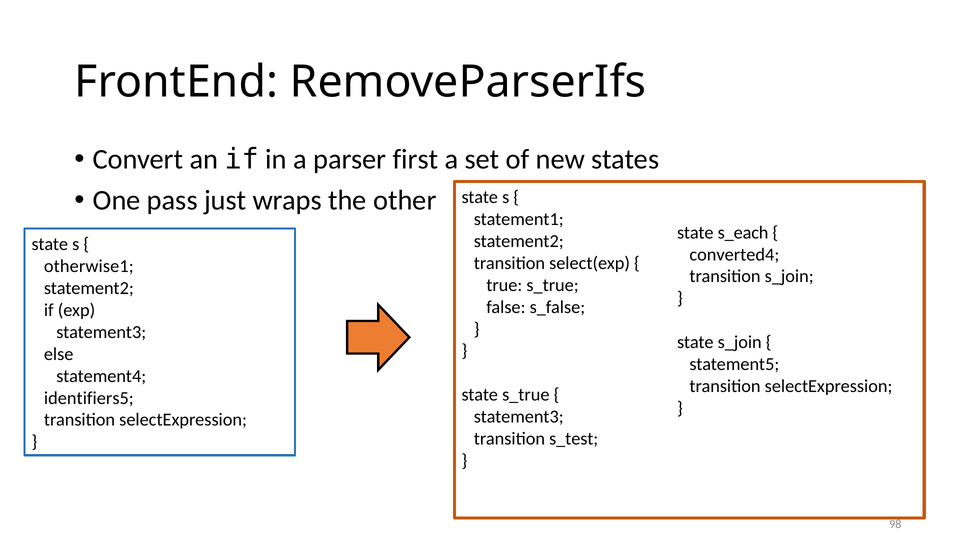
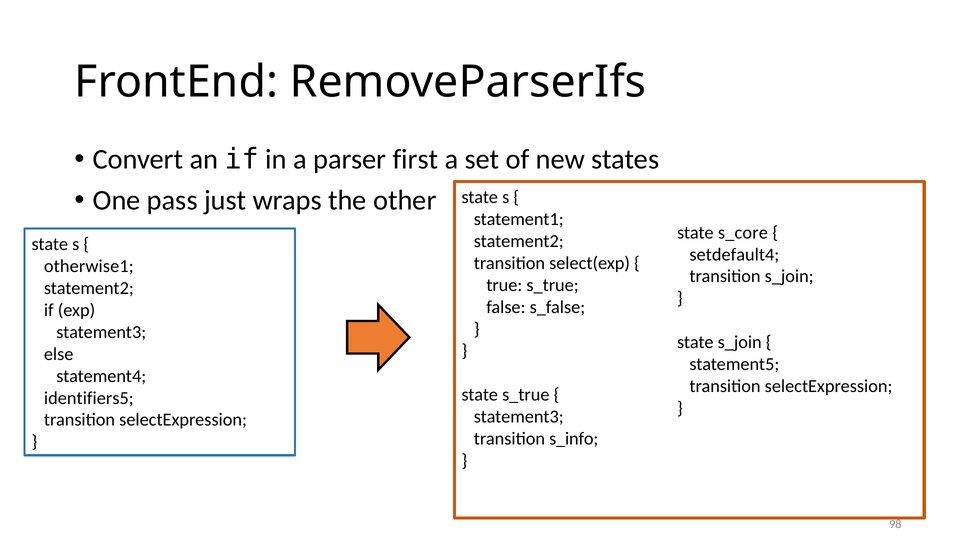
s_each: s_each -> s_core
converted4: converted4 -> setdefault4
s_test: s_test -> s_info
